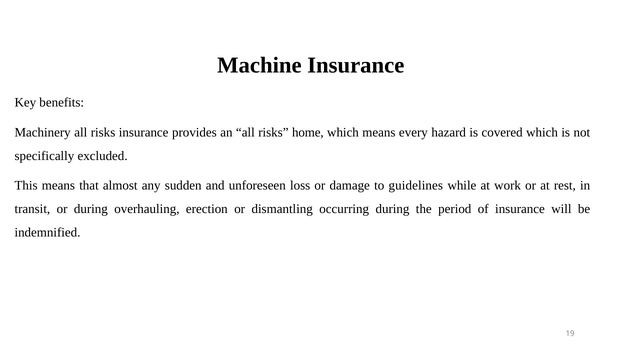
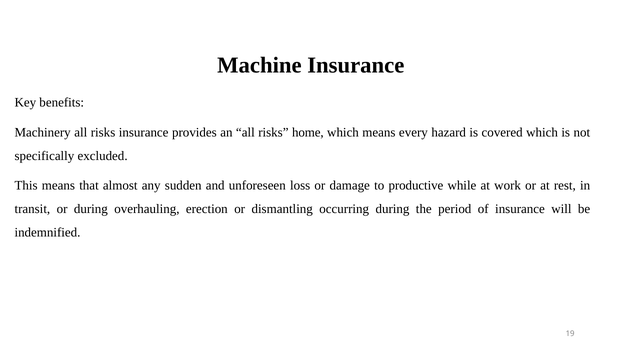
guidelines: guidelines -> productive
